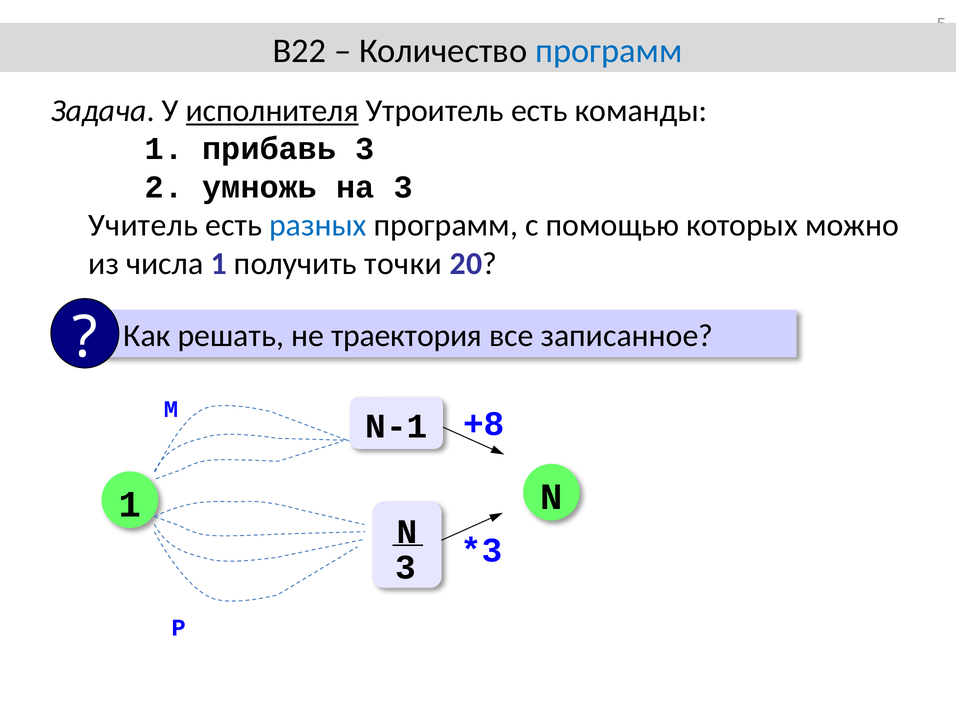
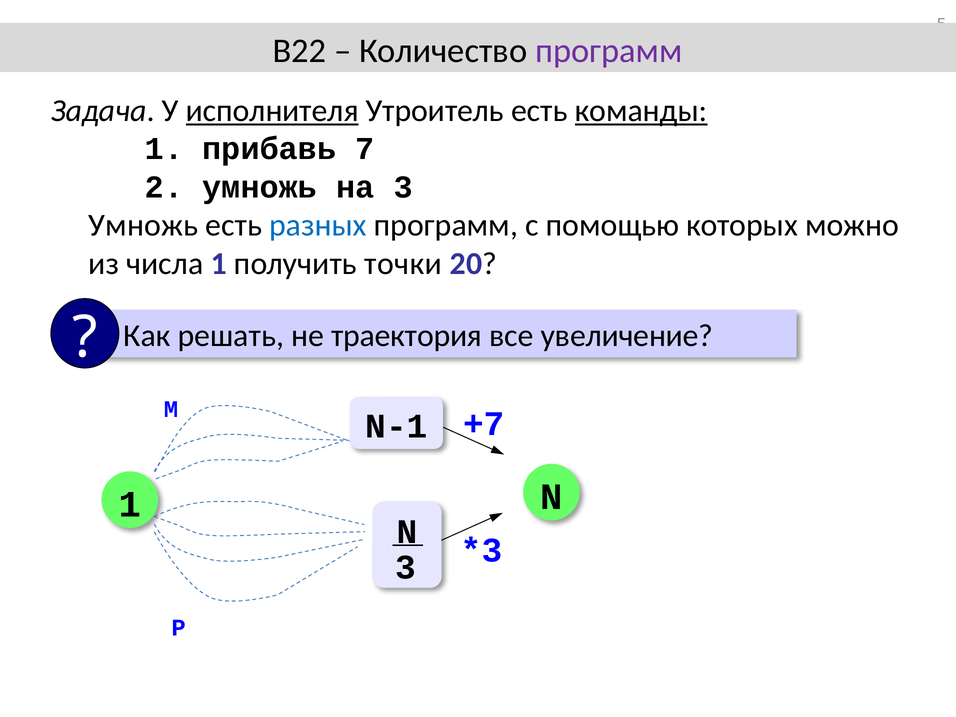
программ at (609, 51) colour: blue -> purple
команды underline: none -> present
прибавь 3: 3 -> 7
Учитель at (143, 225): Учитель -> Умножь
записанное: записанное -> увеличение
+8: +8 -> +7
